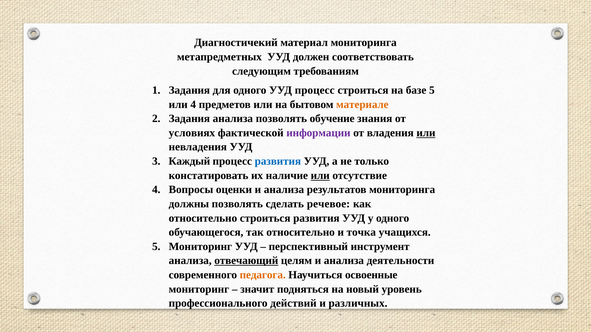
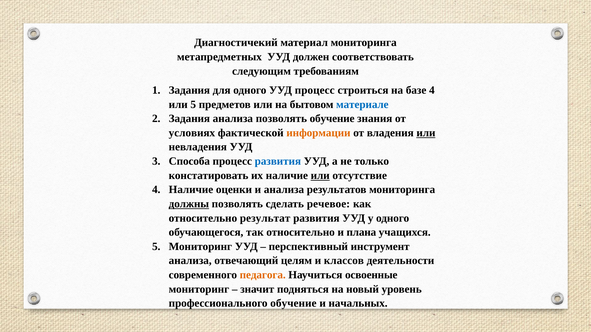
базе 5: 5 -> 4
или 4: 4 -> 5
материале colour: orange -> blue
информации colour: purple -> orange
Каждый: Каждый -> Способа
Вопросы at (191, 190): Вопросы -> Наличие
должны underline: none -> present
относительно строиться: строиться -> результат
точка: точка -> плана
отвечающий underline: present -> none
целям и анализа: анализа -> классов
профессионального действий: действий -> обучение
различных: различных -> начальных
